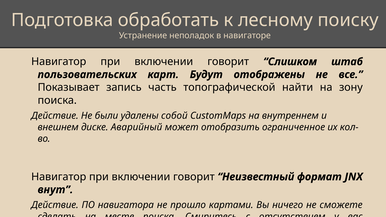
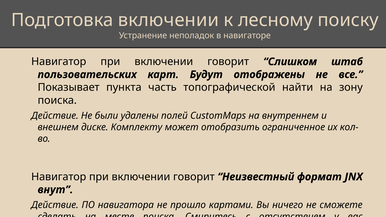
Подготовка обработать: обработать -> включении
запись: запись -> пункта
собой: собой -> полей
Аварийный: Аварийный -> Комплекту
